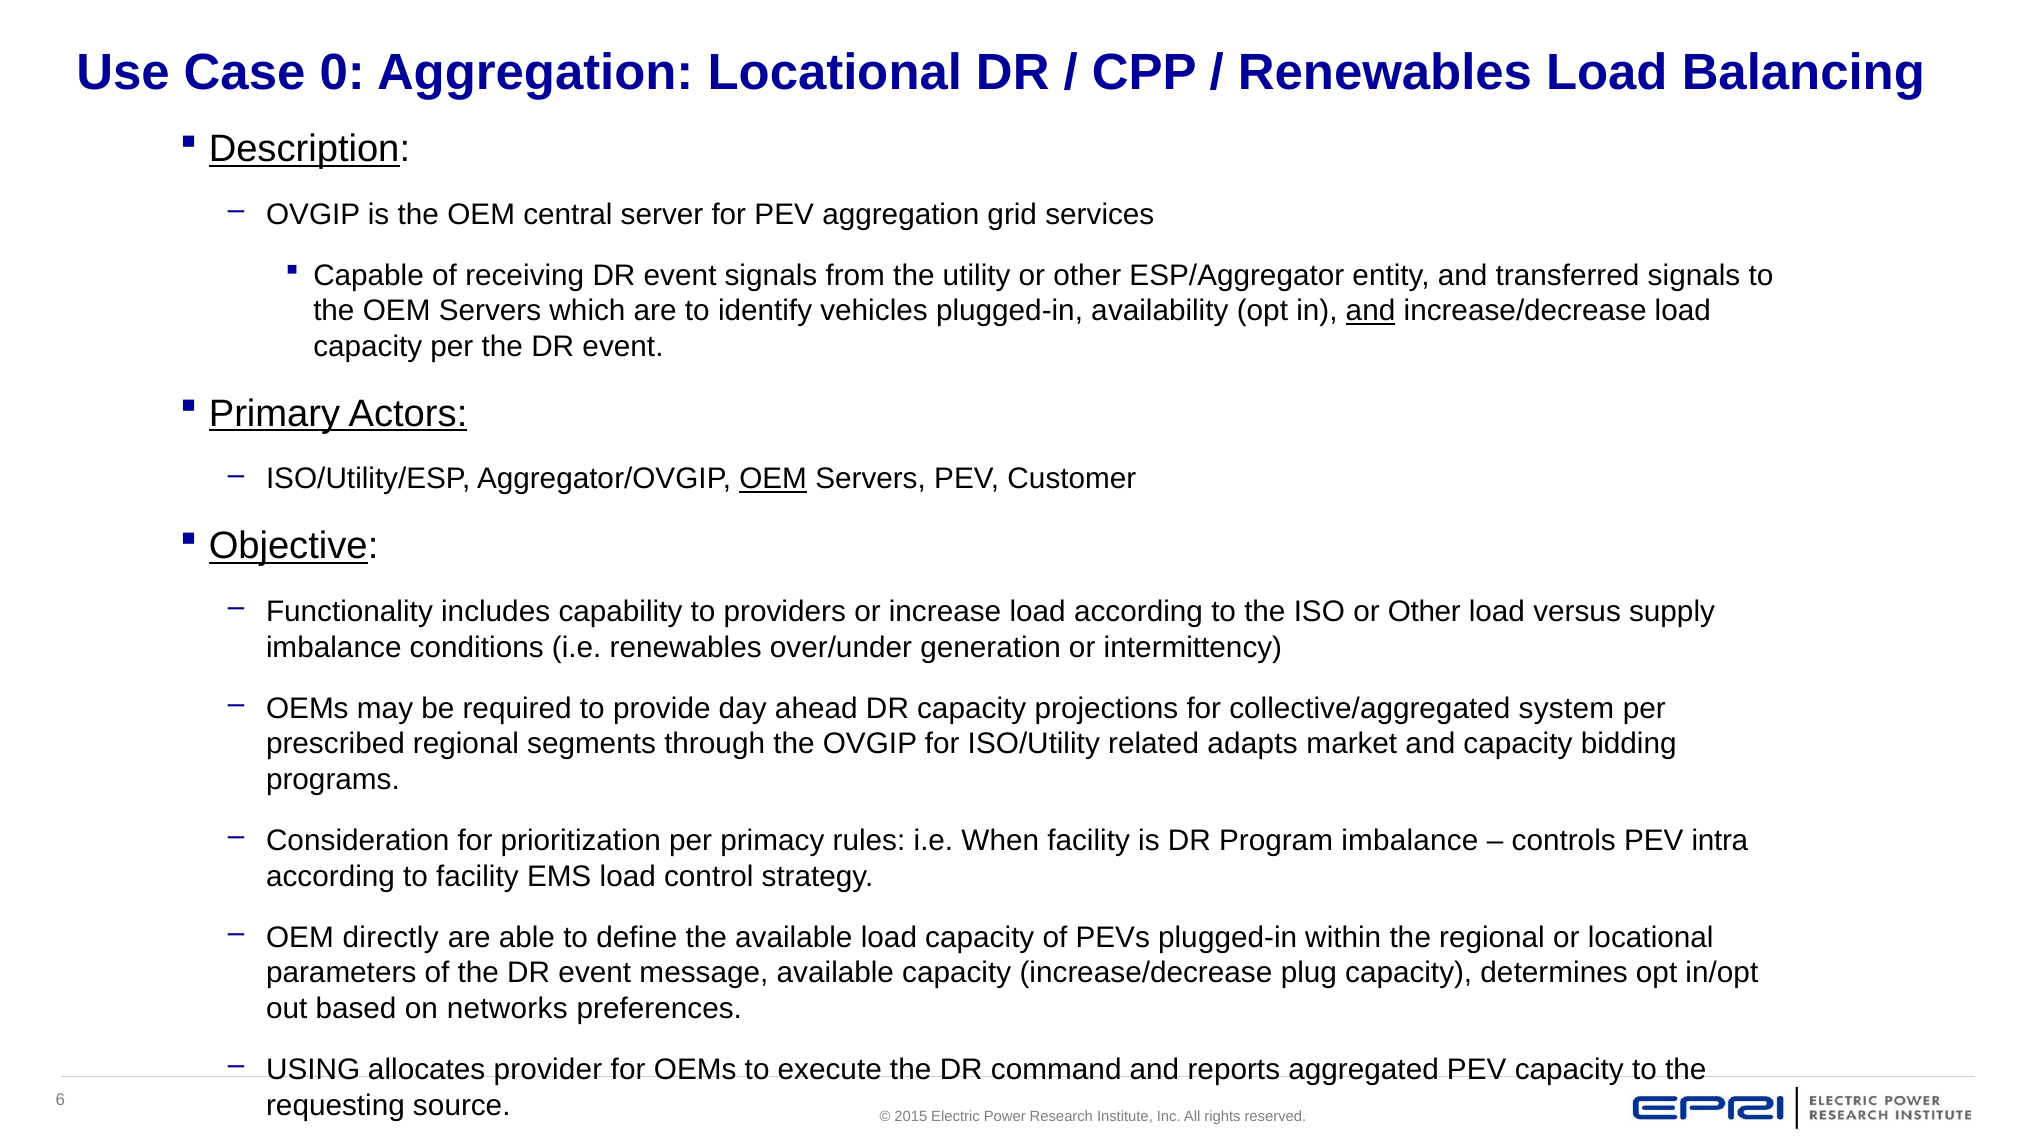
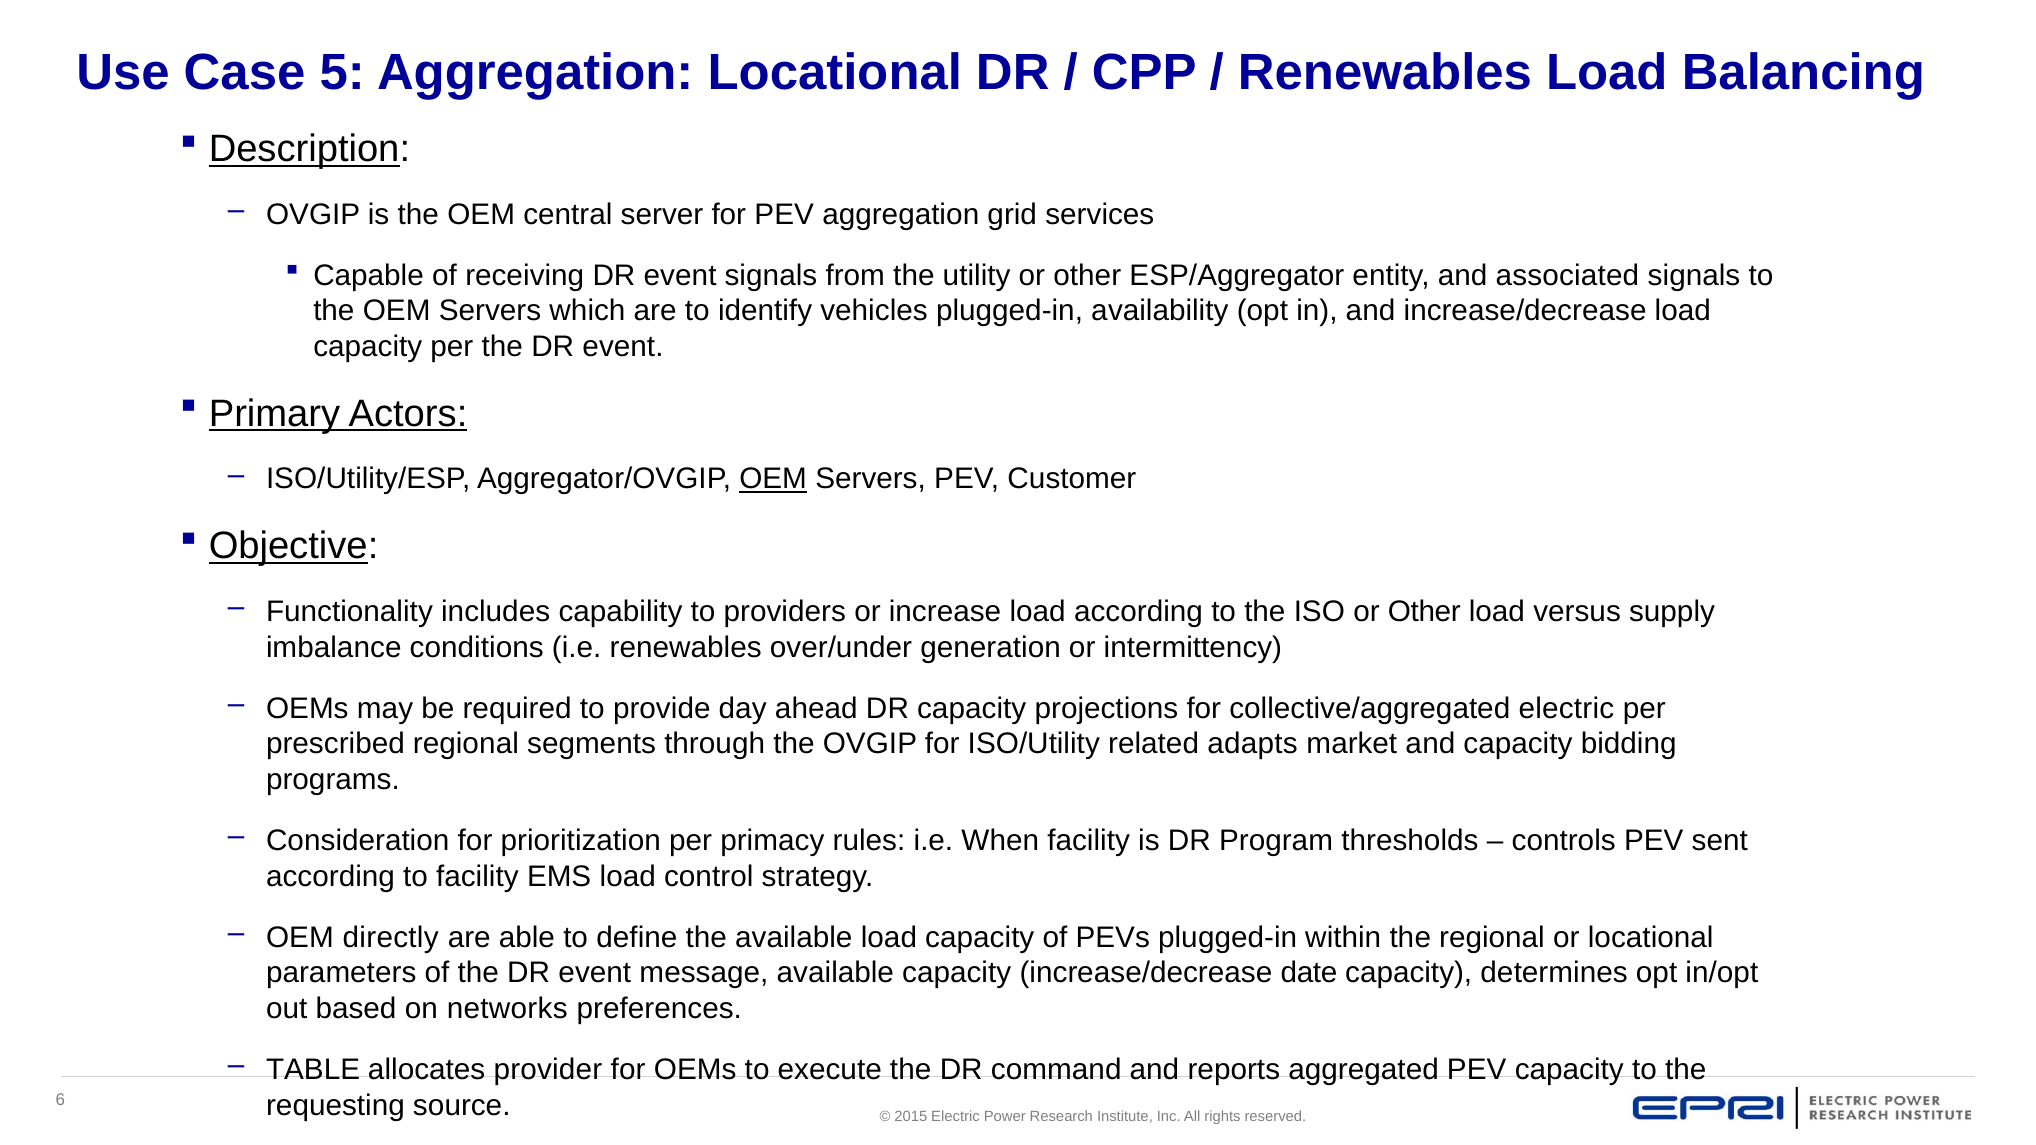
0: 0 -> 5
transferred: transferred -> associated
and at (1371, 311) underline: present -> none
collective/aggregated system: system -> electric
Program imbalance: imbalance -> thresholds
intra: intra -> sent
plug: plug -> date
USING: USING -> TABLE
